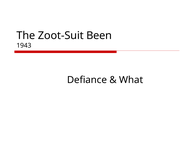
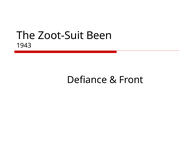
What: What -> Front
